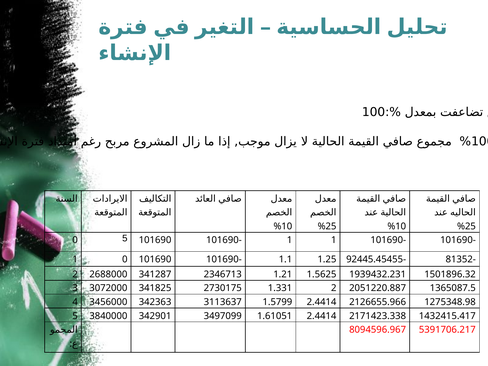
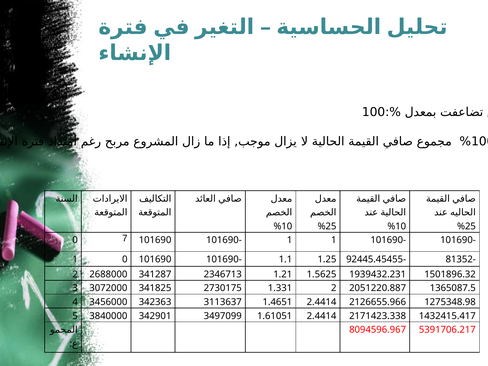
0 5: 5 -> 7
1.5799: 1.5799 -> 1.4651
